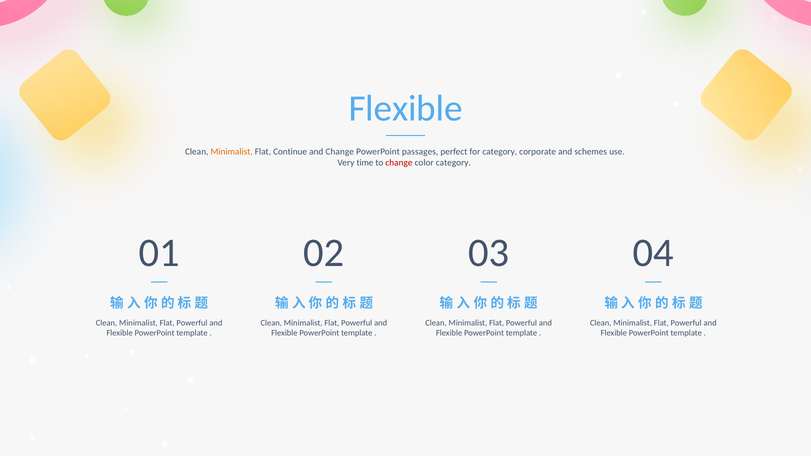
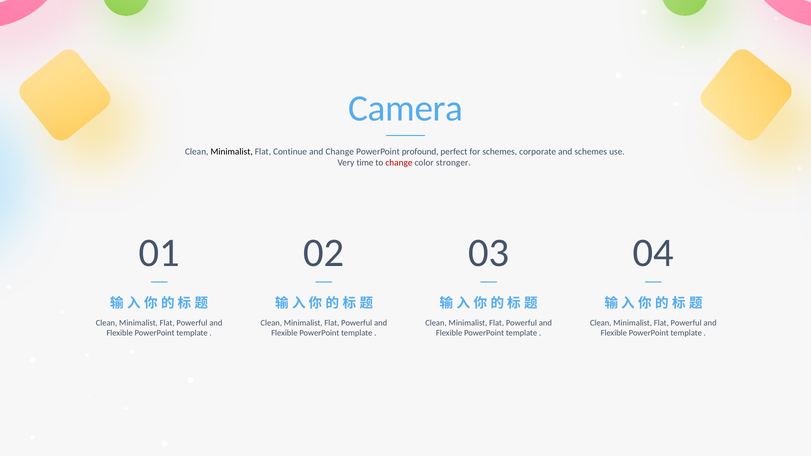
Flexible at (406, 108): Flexible -> Camera
Minimalist at (232, 152) colour: orange -> black
passages: passages -> profound
for category: category -> schemes
color category: category -> stronger
